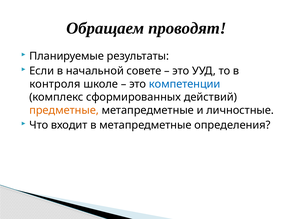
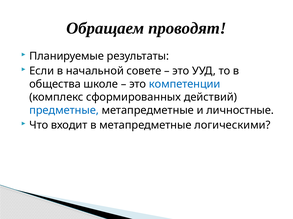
контроля: контроля -> общества
предметные colour: orange -> blue
определения: определения -> логическими
